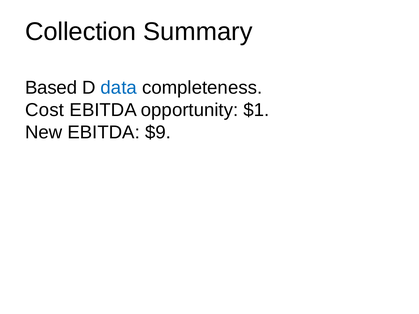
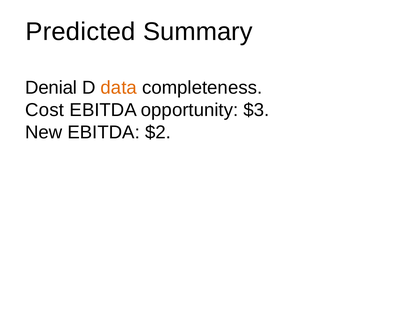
Collection: Collection -> Predicted
Based: Based -> Denial
data colour: blue -> orange
$1: $1 -> $3
$9: $9 -> $2
